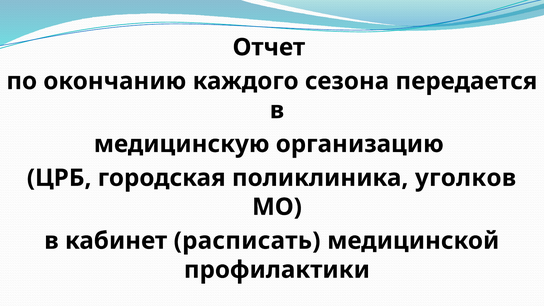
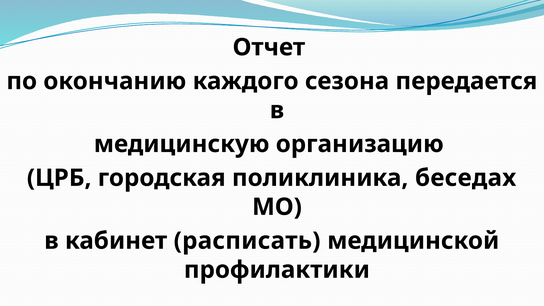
уголков: уголков -> беседах
